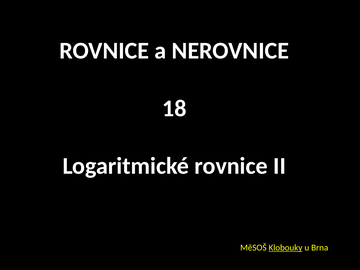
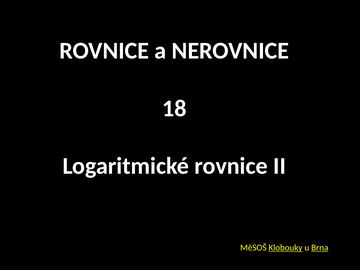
Brna underline: none -> present
